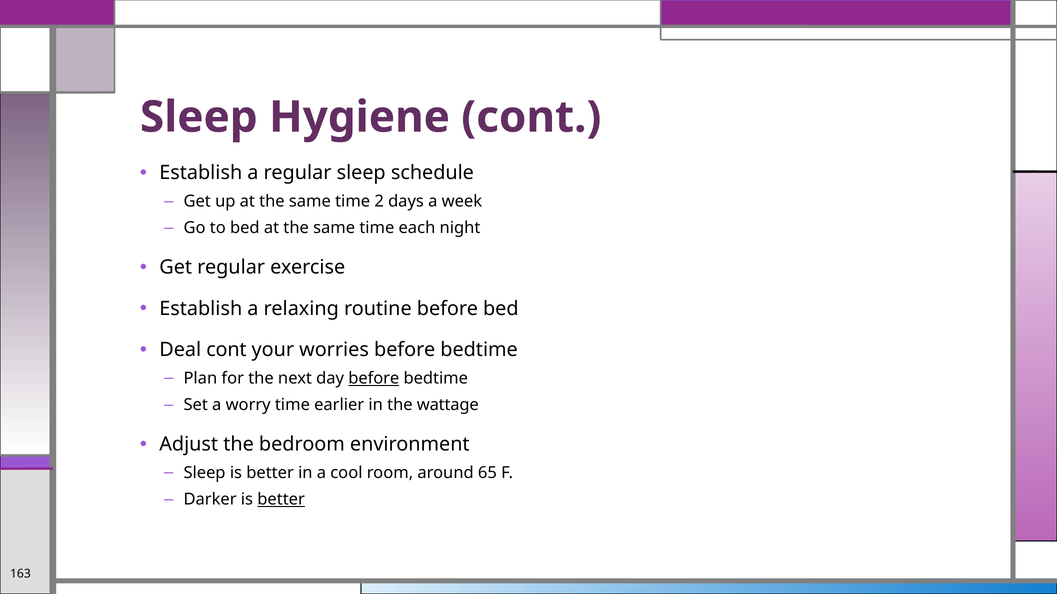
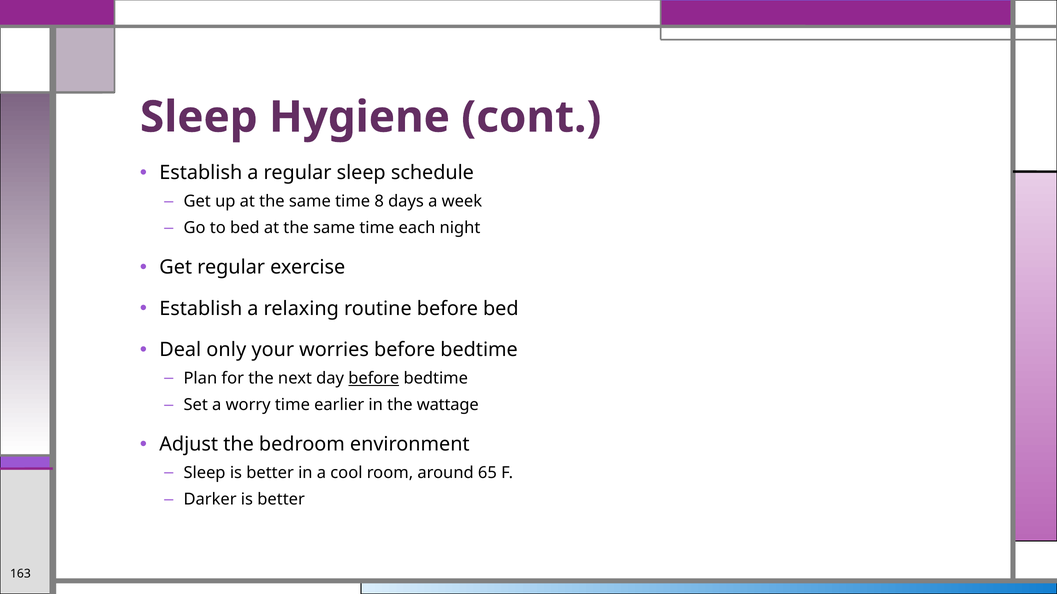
2: 2 -> 8
Deal cont: cont -> only
better at (281, 500) underline: present -> none
